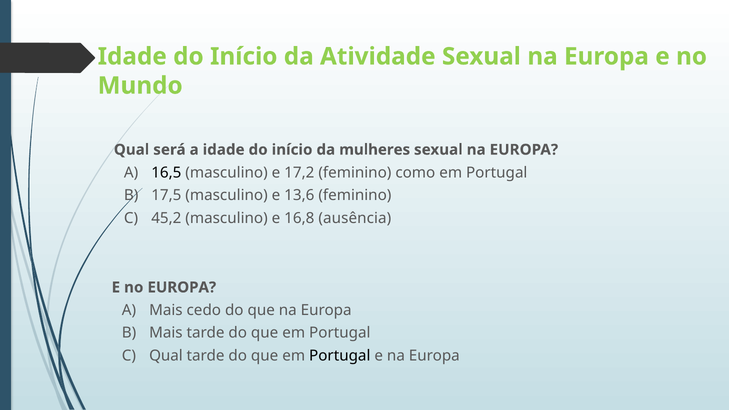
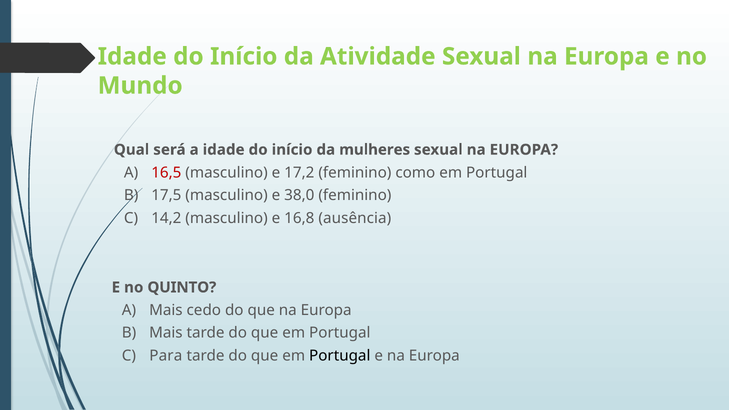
16,5 colour: black -> red
13,6: 13,6 -> 38,0
45,2: 45,2 -> 14,2
no EUROPA: EUROPA -> QUINTO
Qual at (166, 356): Qual -> Para
